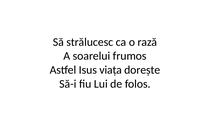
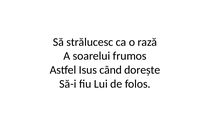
viața: viața -> când
